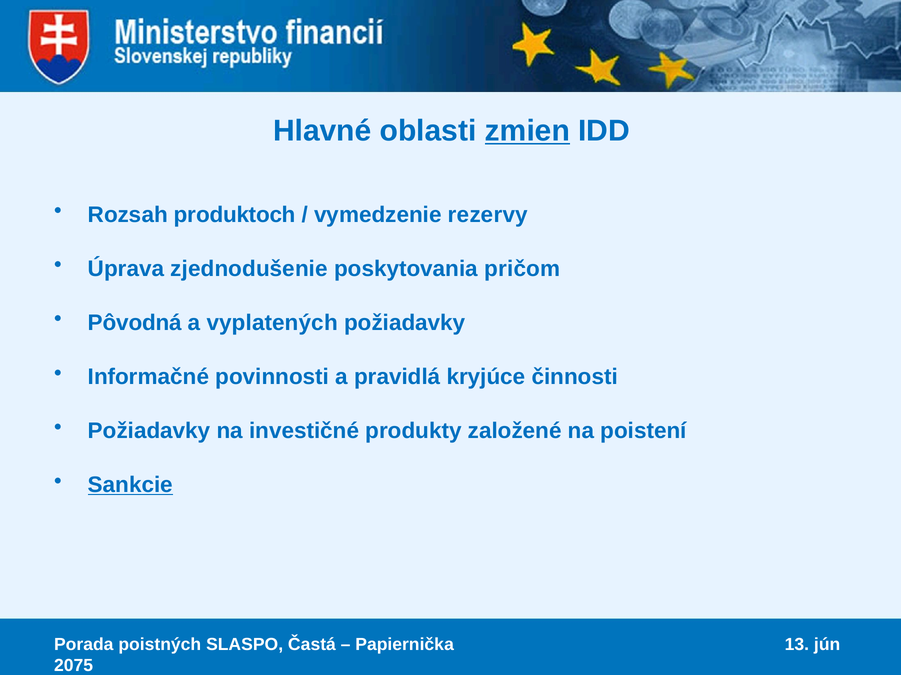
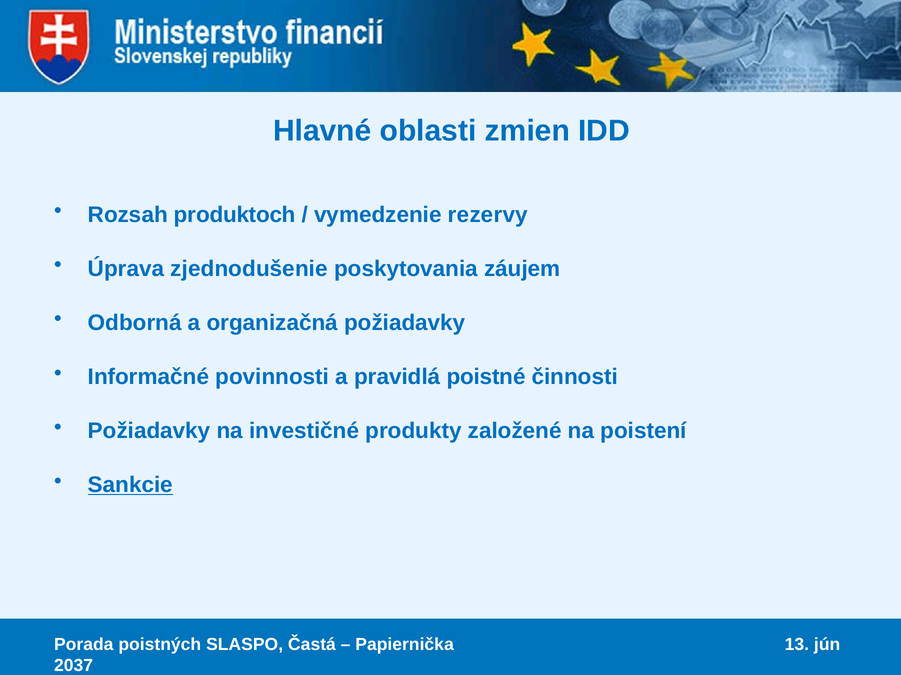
zmien underline: present -> none
pričom: pričom -> záujem
Pôvodná: Pôvodná -> Odborná
vyplatených: vyplatených -> organizačná
kryjúce: kryjúce -> poistné
2075: 2075 -> 2037
